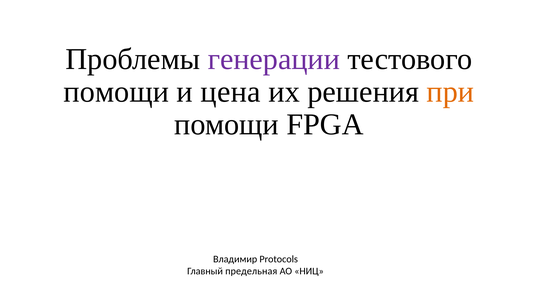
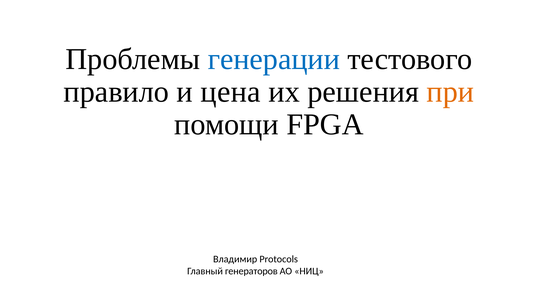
генерации colour: purple -> blue
помощи at (116, 92): помощи -> правило
предельная: предельная -> генераторов
